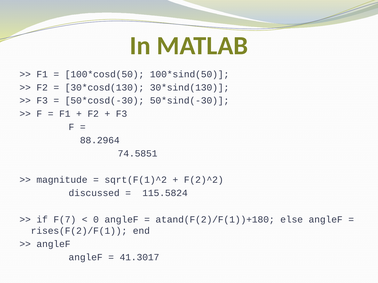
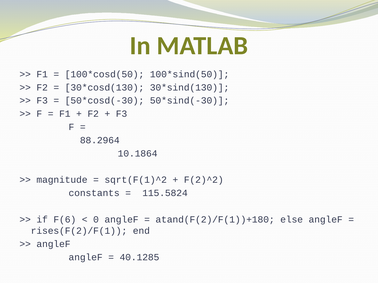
74.5851: 74.5851 -> 10.1864
discussed: discussed -> constants
F(7: F(7 -> F(6
41.3017: 41.3017 -> 40.1285
